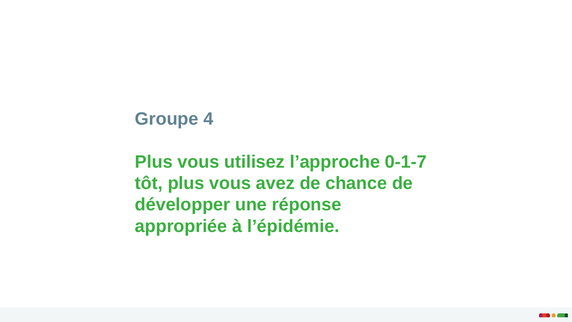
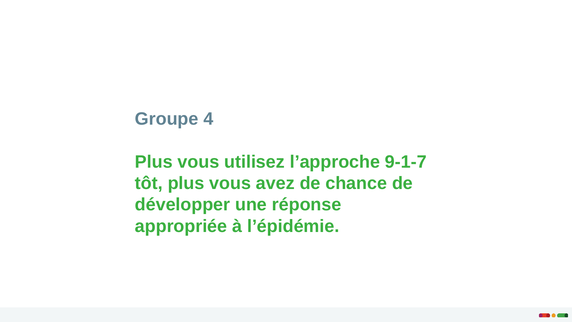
0-1-7: 0-1-7 -> 9-1-7
